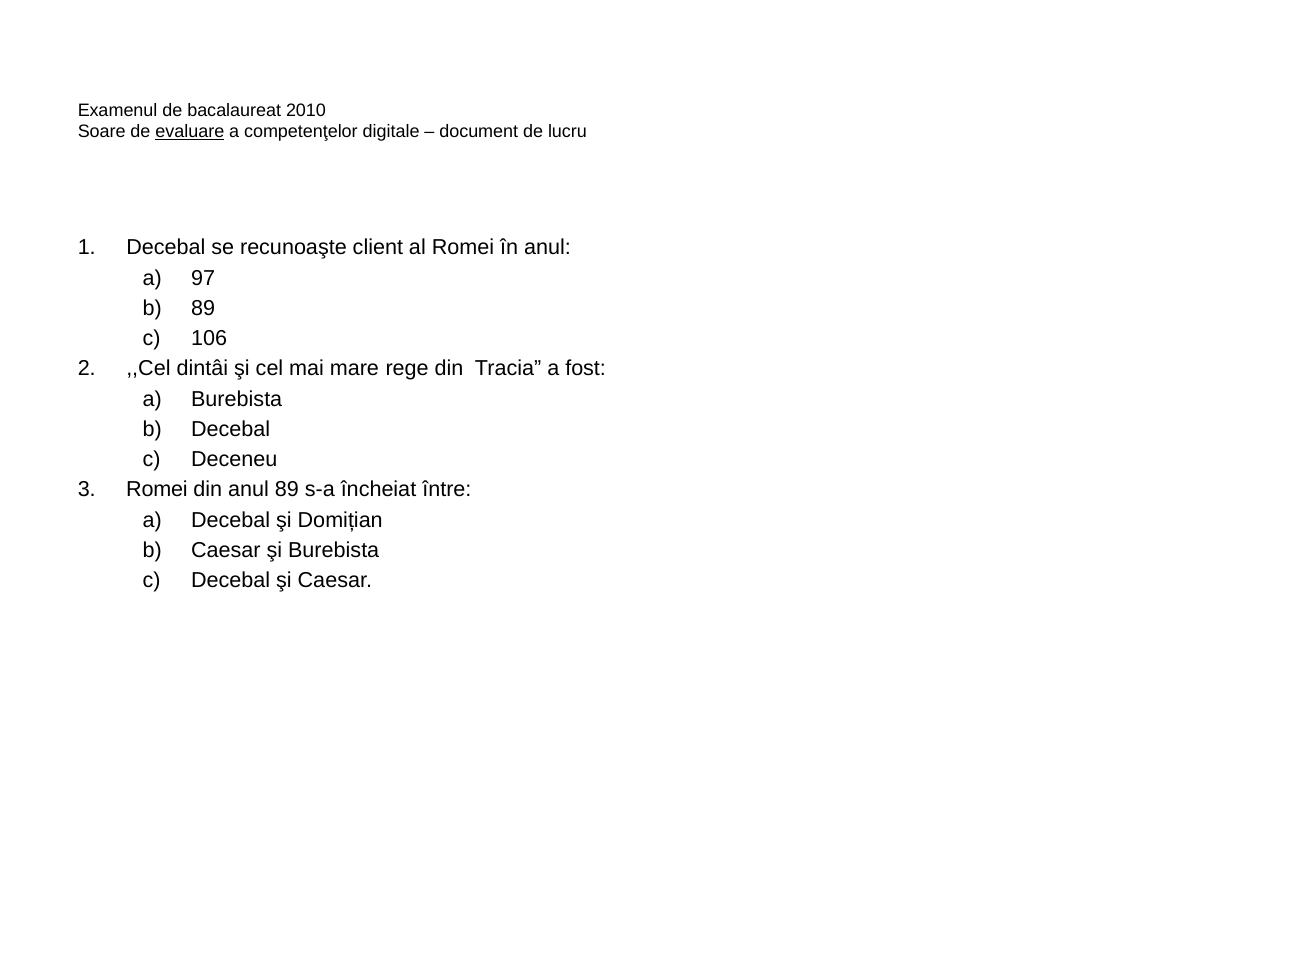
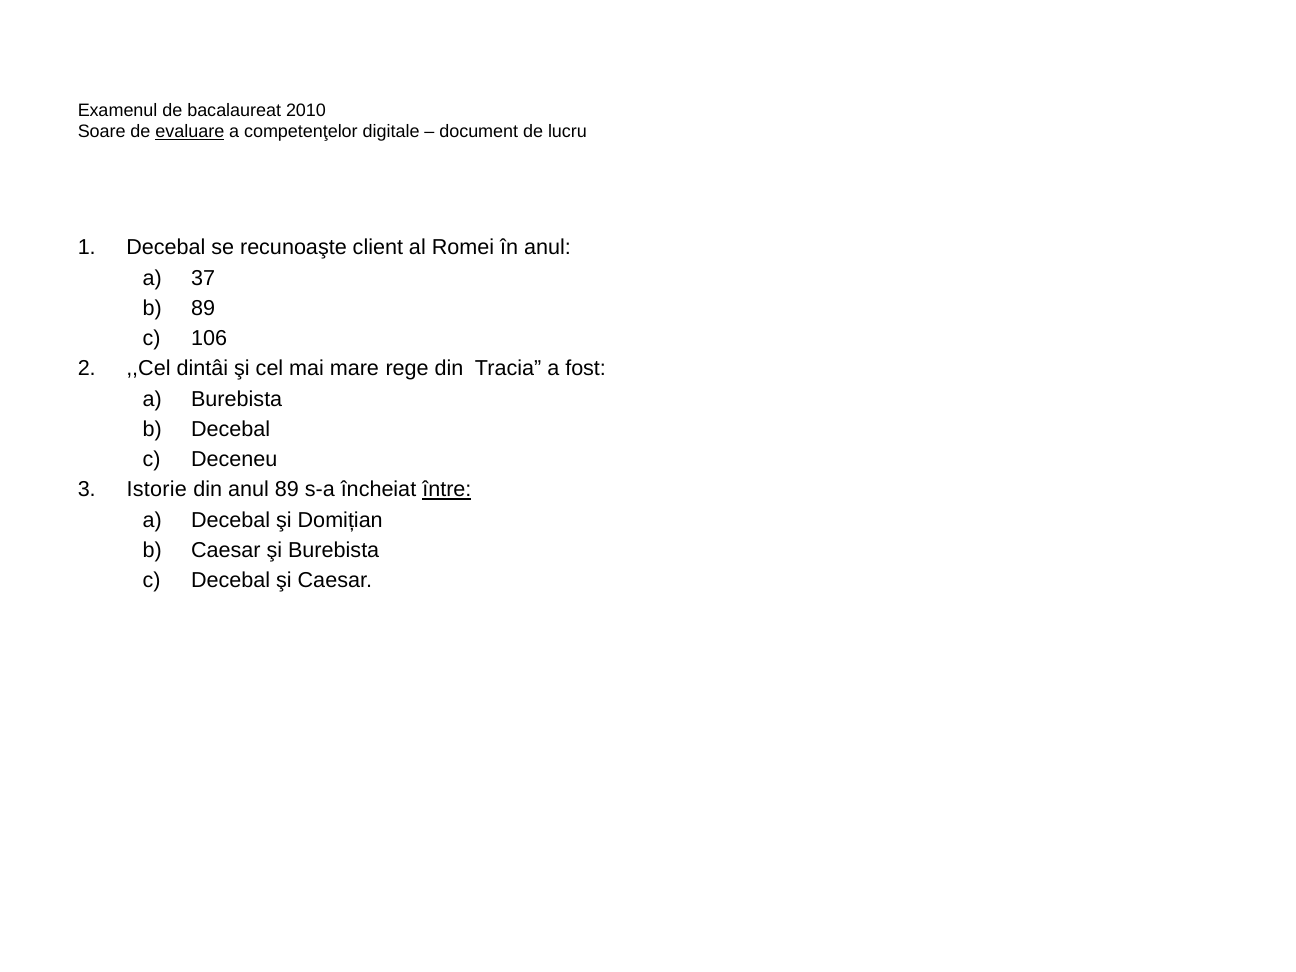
97: 97 -> 37
Romei at (157, 490): Romei -> Istorie
între underline: none -> present
